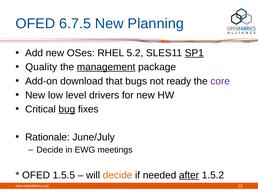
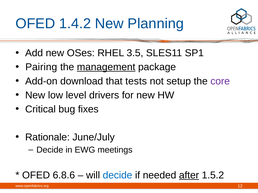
6.7.5: 6.7.5 -> 1.4.2
5.2: 5.2 -> 3.5
SP1 underline: present -> none
Quality: Quality -> Pairing
bugs: bugs -> tests
ready: ready -> setup
bug underline: present -> none
1.5.5: 1.5.5 -> 6.8.6
decide at (118, 176) colour: orange -> blue
